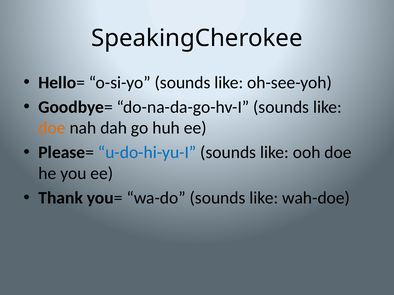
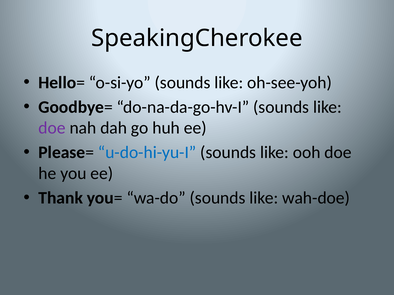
doe at (52, 128) colour: orange -> purple
